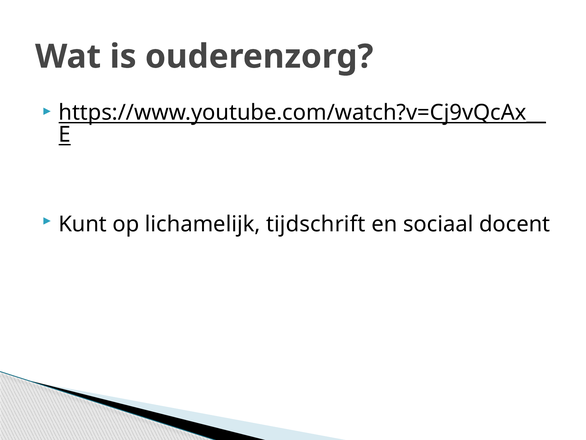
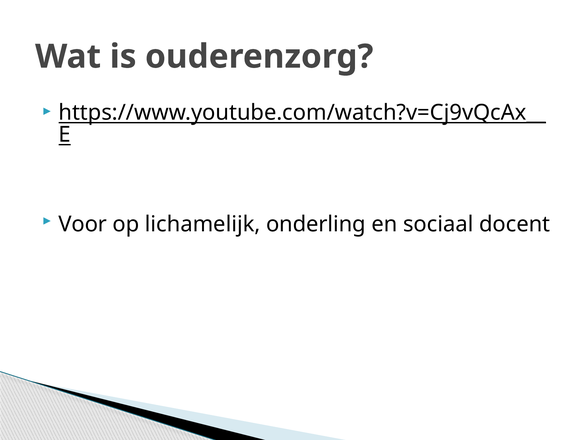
Kunt: Kunt -> Voor
tijdschrift: tijdschrift -> onderling
